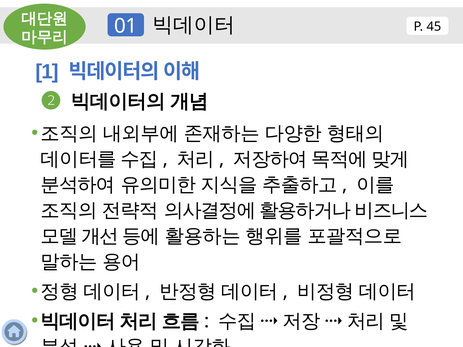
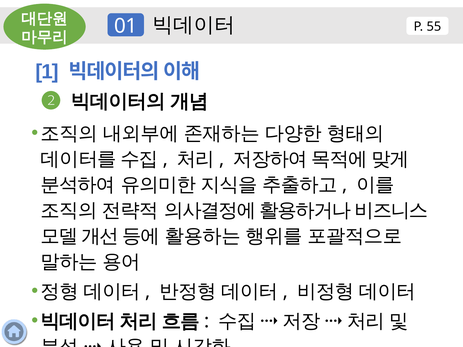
45: 45 -> 55
